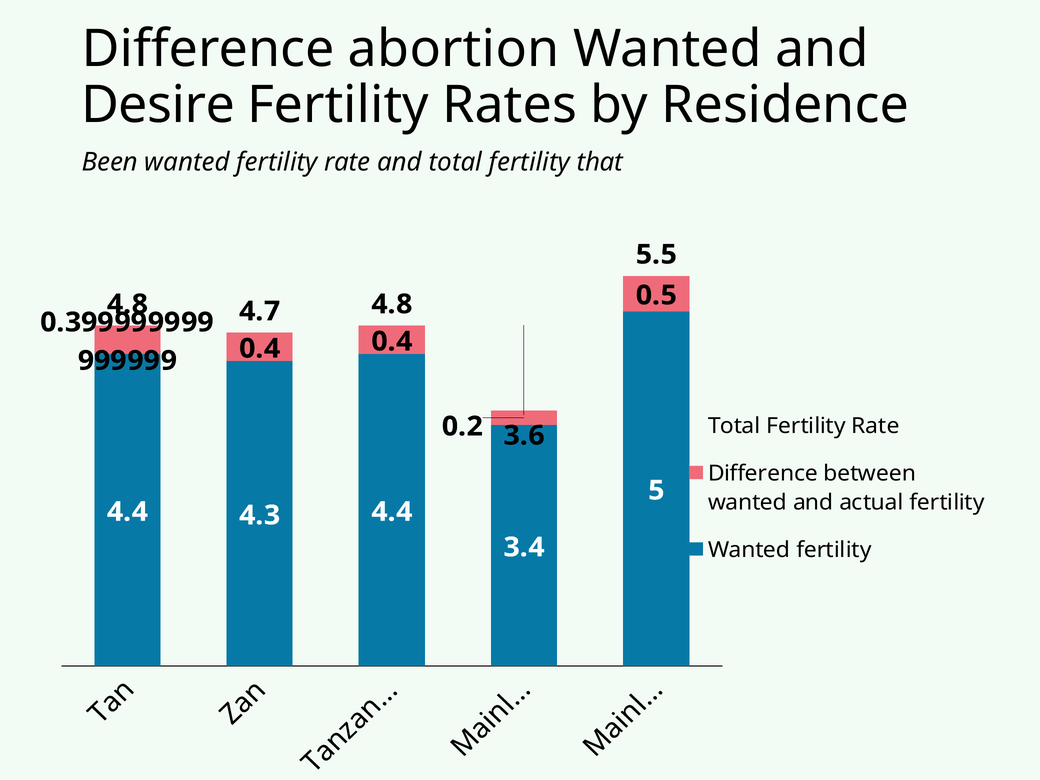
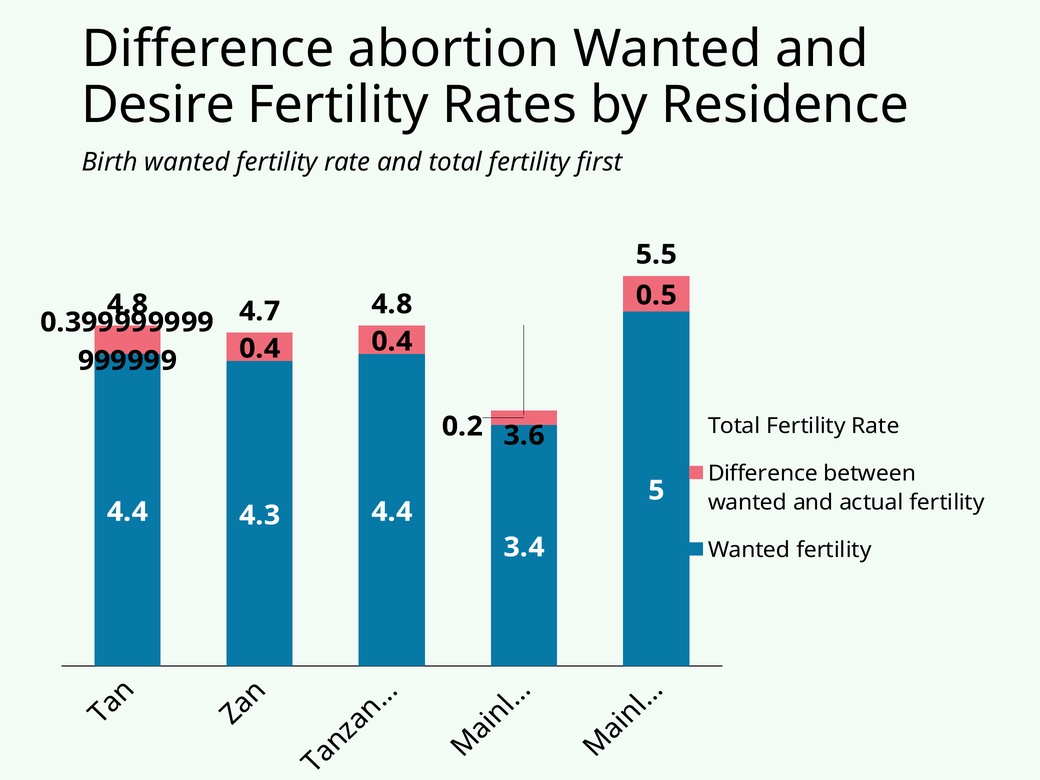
Been: Been -> Birth
that: that -> first
